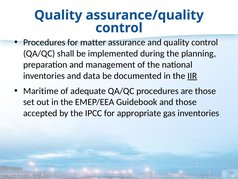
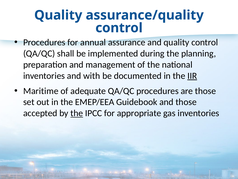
matter: matter -> annual
data: data -> with
the at (77, 113) underline: none -> present
